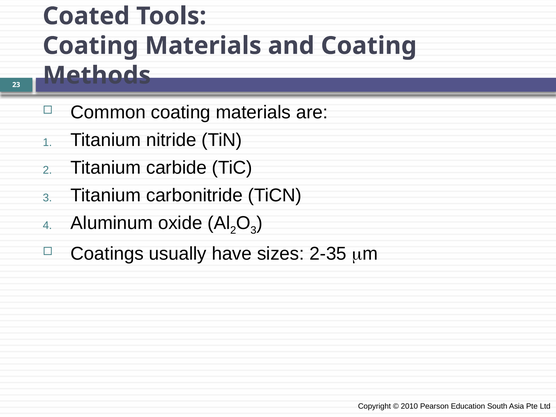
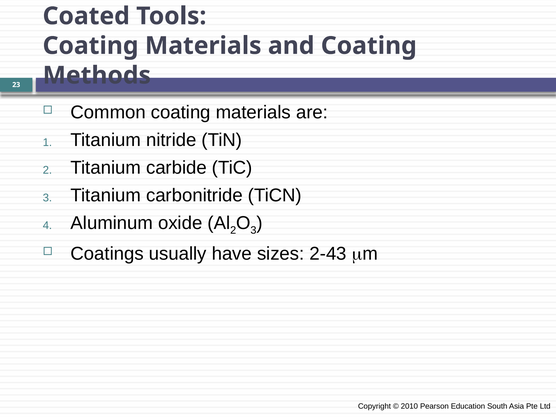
2-35: 2-35 -> 2-43
